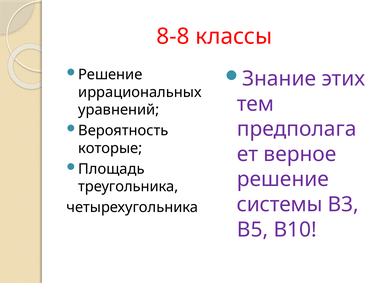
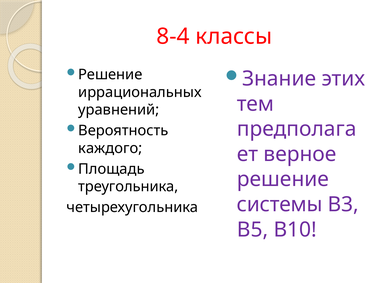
8-8: 8-8 -> 8-4
которые: которые -> каждого
